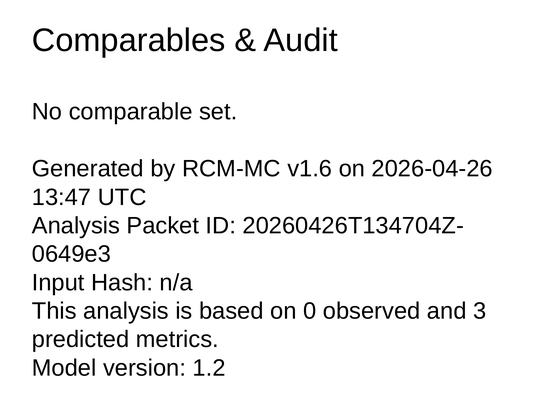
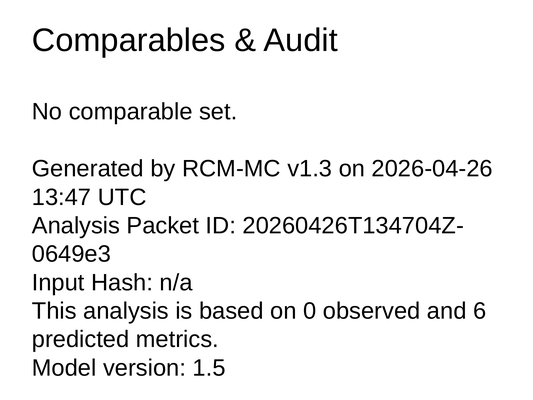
v1.6: v1.6 -> v1.3
3: 3 -> 6
1.2: 1.2 -> 1.5
